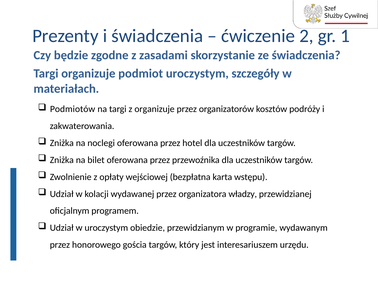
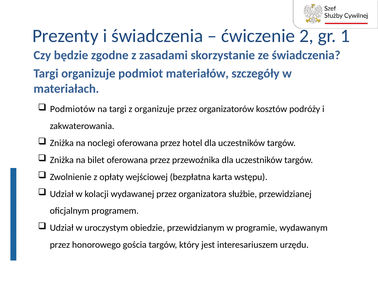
podmiot uroczystym: uroczystym -> materiałów
władzy: władzy -> służbie
